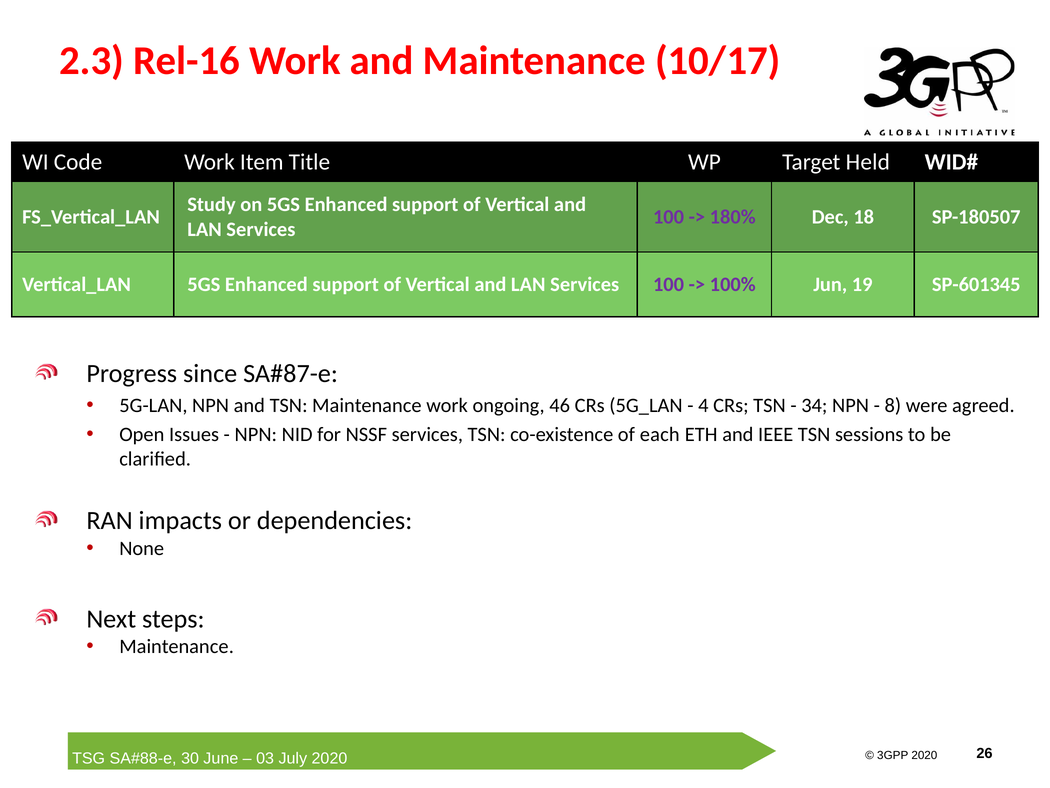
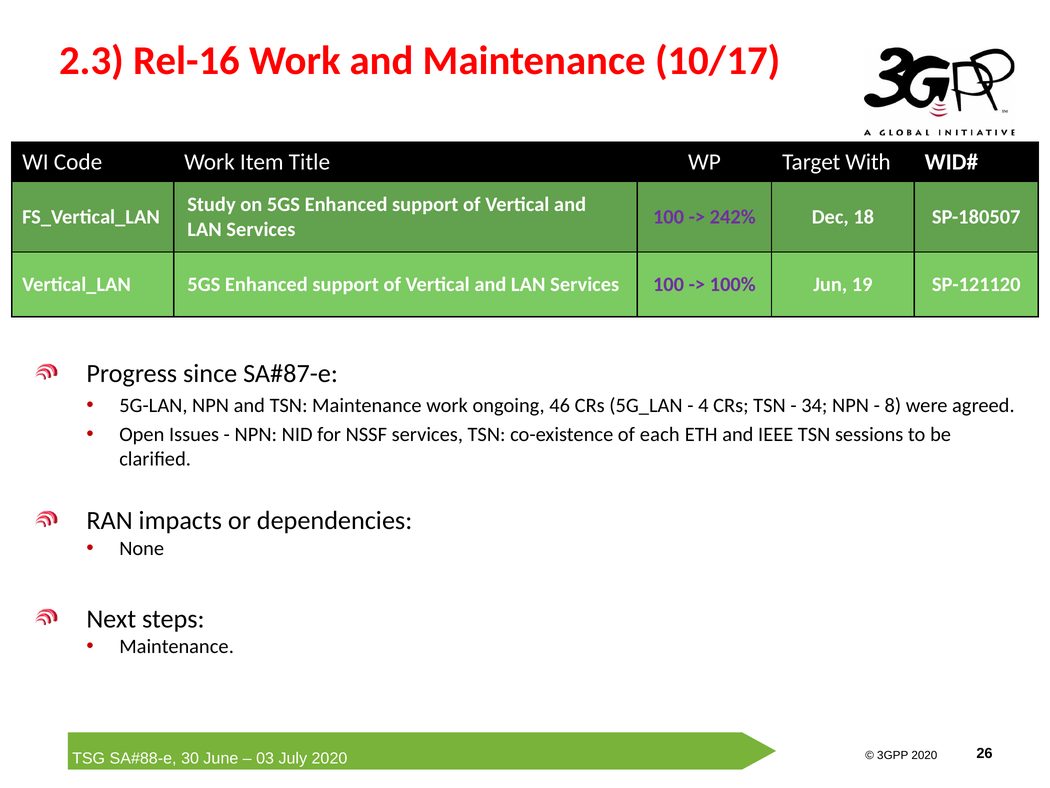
Held: Held -> With
180%: 180% -> 242%
SP-601345: SP-601345 -> SP-121120
